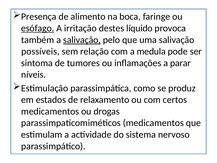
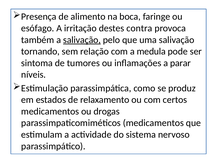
esófago underline: present -> none
líquido: líquido -> contra
possíveis: possíveis -> tornando
